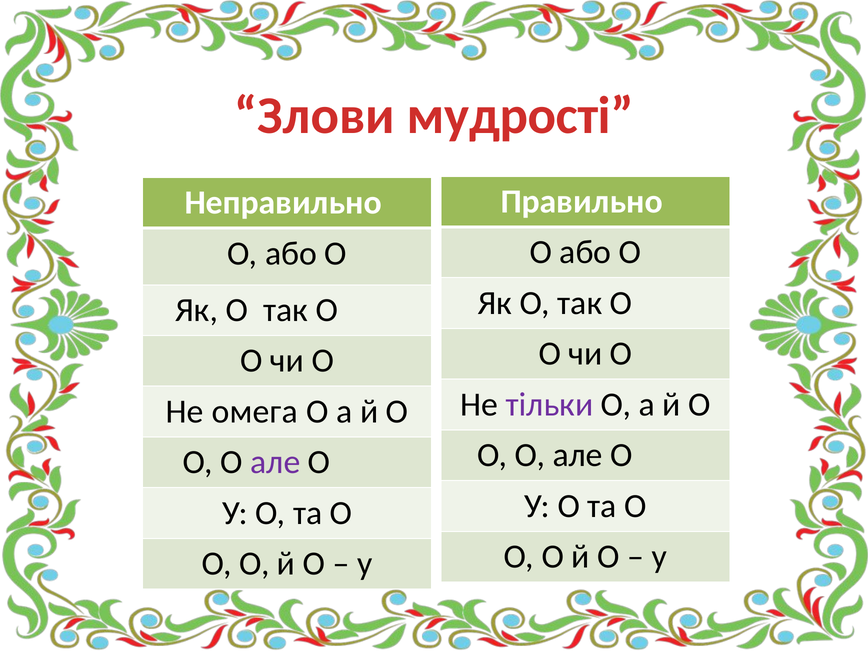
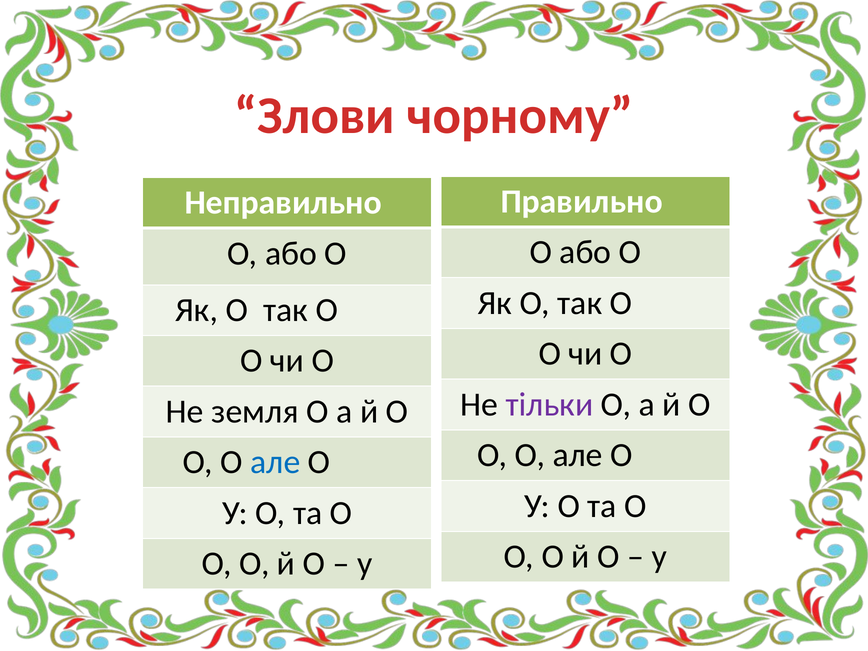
мудрості: мудрості -> чорному
омега: омега -> земля
але at (275, 462) colour: purple -> blue
